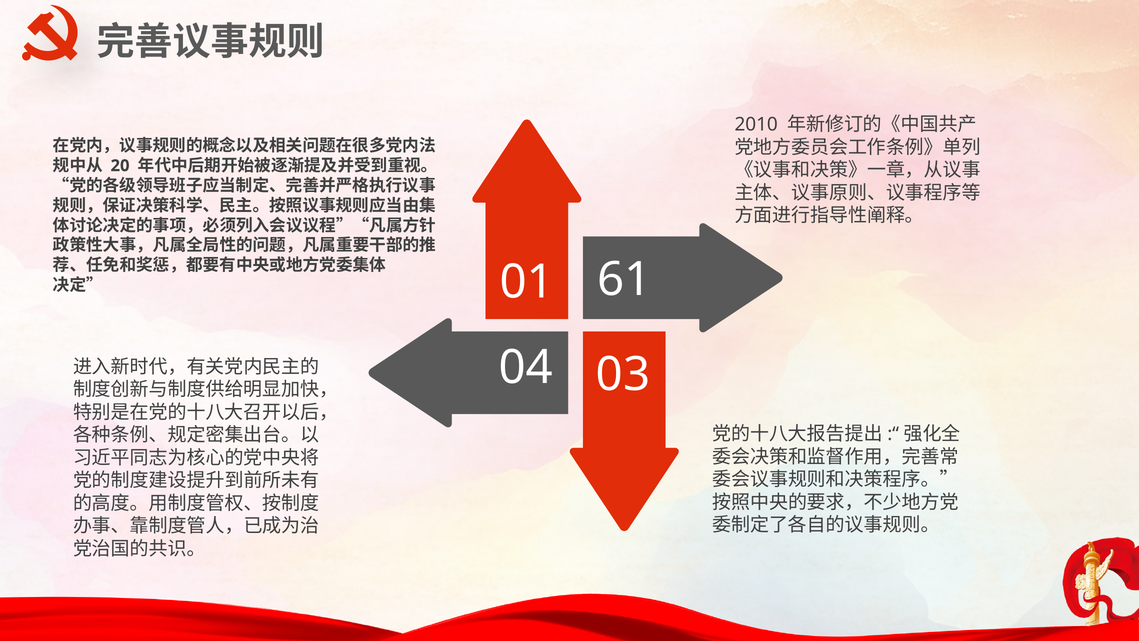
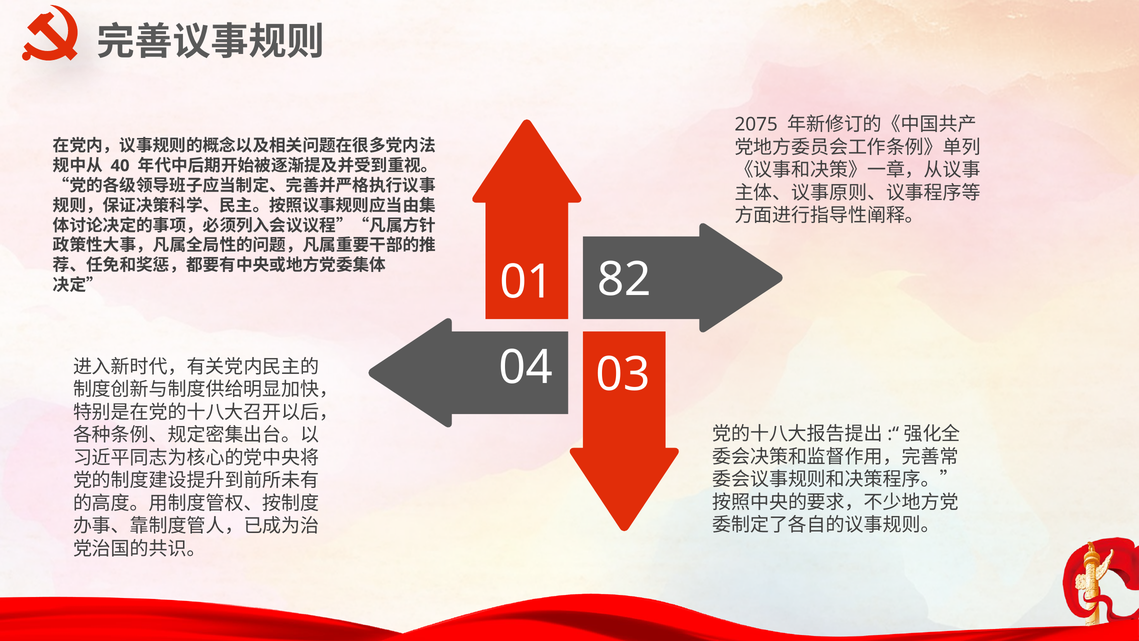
2010: 2010 -> 2075
20 at (120, 166): 20 -> 40
61: 61 -> 82
